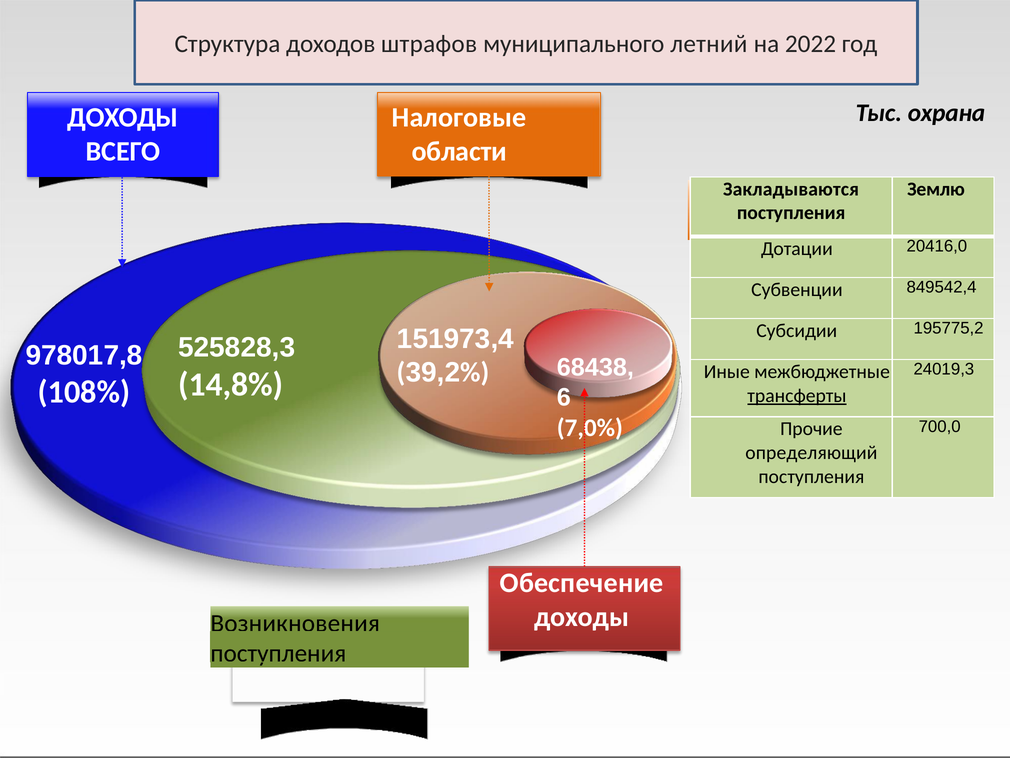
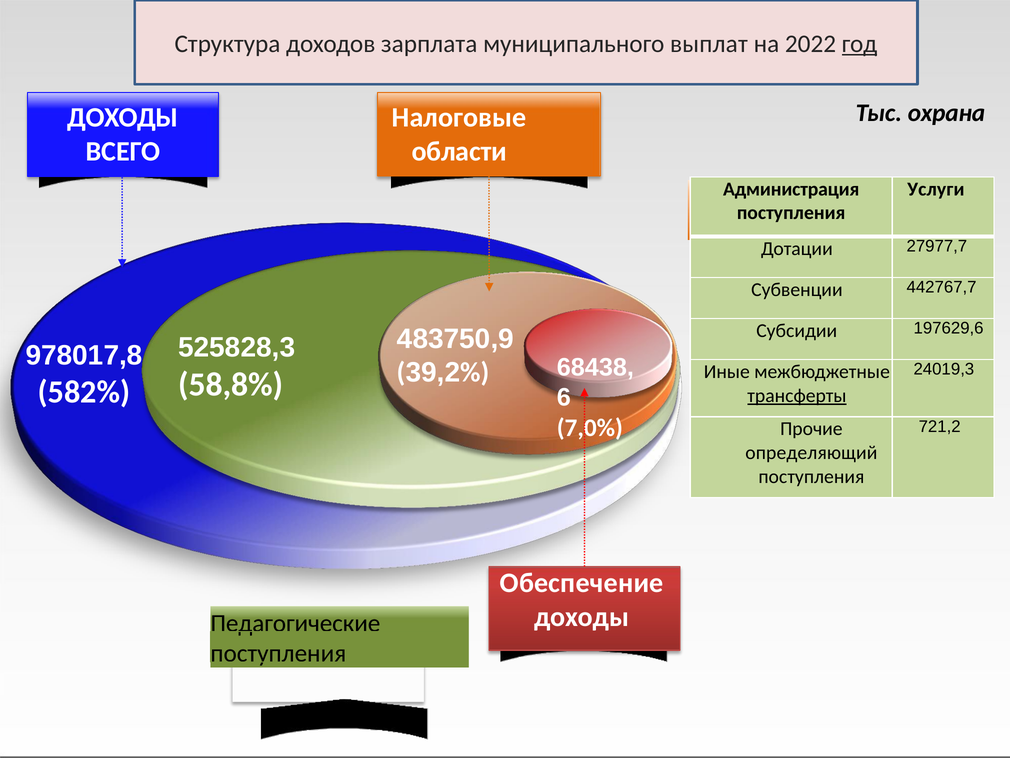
штрафов: штрафов -> зарплата
летний: летний -> выплат
год underline: none -> present
Закладываются: Закладываются -> Администрация
Землю: Землю -> Услуги
20416,0: 20416,0 -> 27977,7
849542,4: 849542,4 -> 442767,7
195775,2: 195775,2 -> 197629,6
151973,4: 151973,4 -> 483750,9
14,8%: 14,8% -> 58,8%
108%: 108% -> 582%
700,0: 700,0 -> 721,2
Возникновения: Возникновения -> Педагогические
